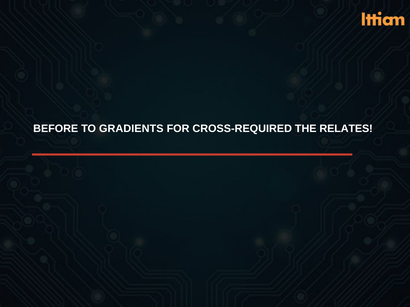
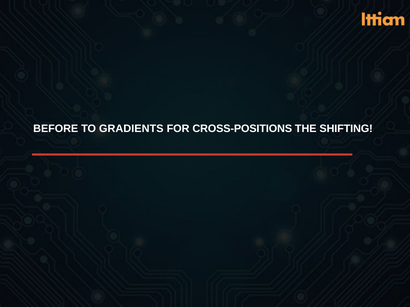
CROSS-REQUIRED: CROSS-REQUIRED -> CROSS-POSITIONS
RELATES: RELATES -> SHIFTING
